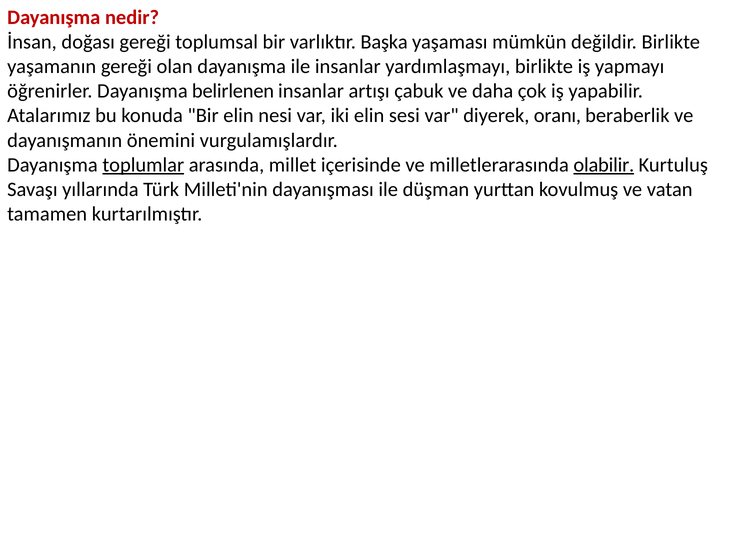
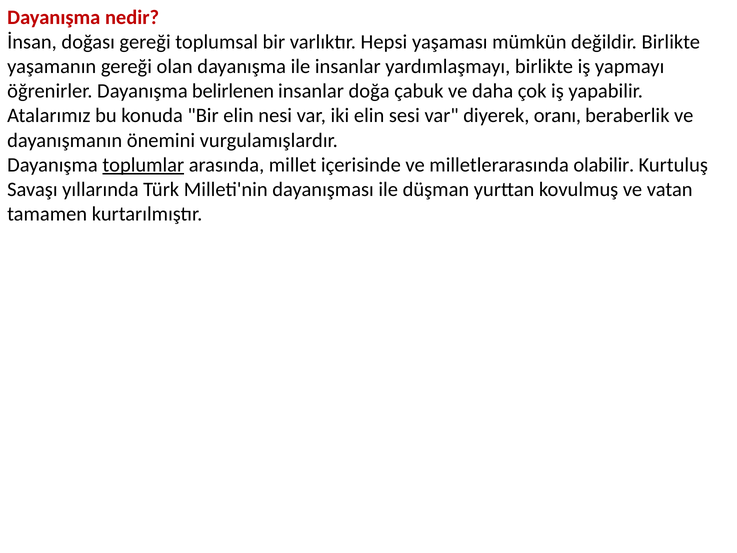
Başka: Başka -> Hepsi
artışı: artışı -> doğa
olabilir underline: present -> none
